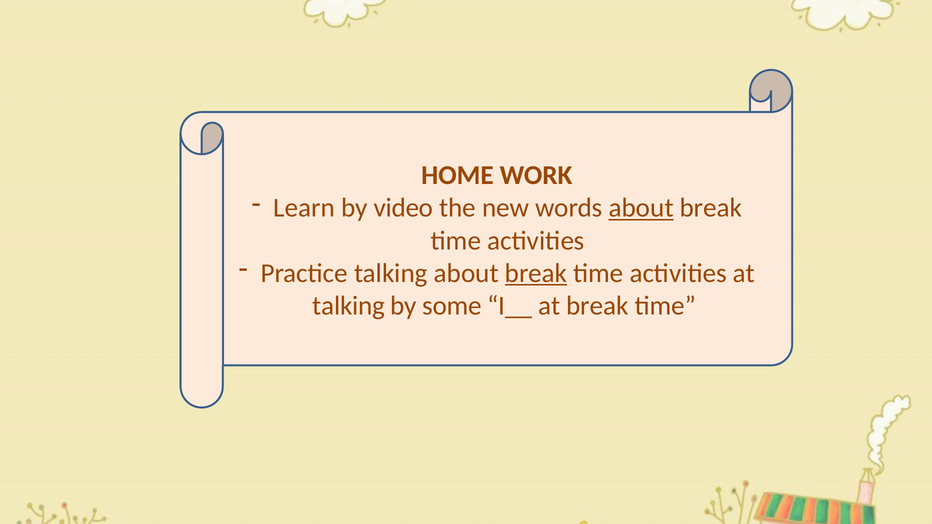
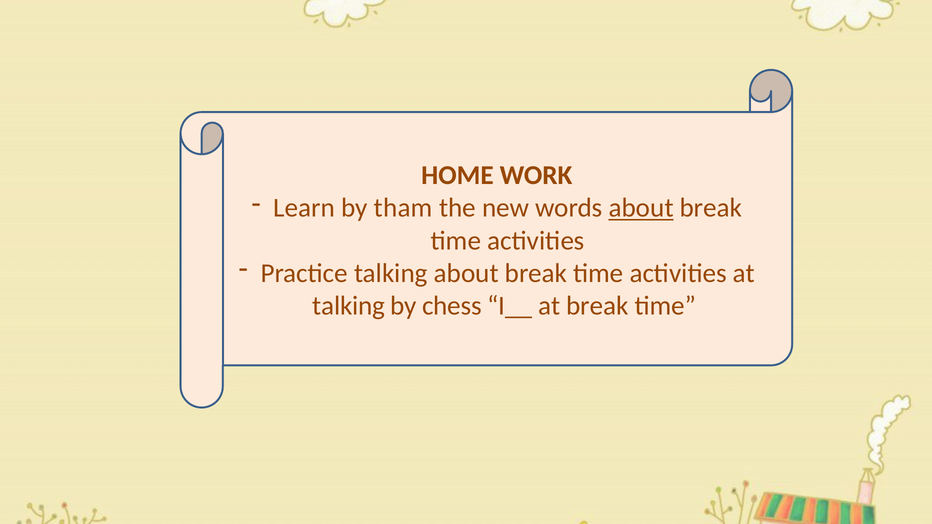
video: video -> tham
break at (536, 273) underline: present -> none
some: some -> chess
